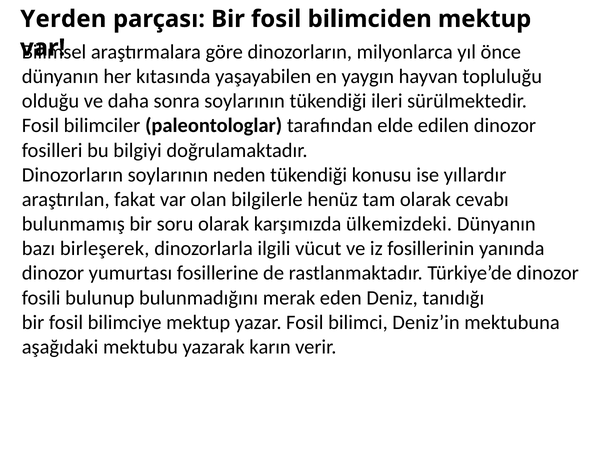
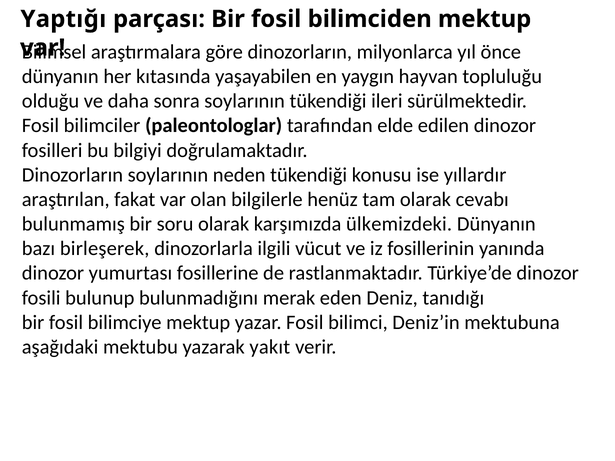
Yerden: Yerden -> Yaptığı
karın: karın -> yakıt
